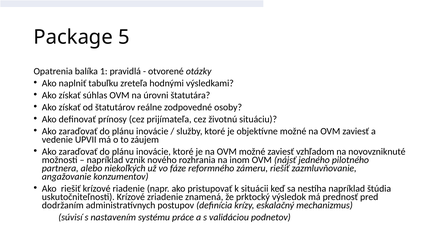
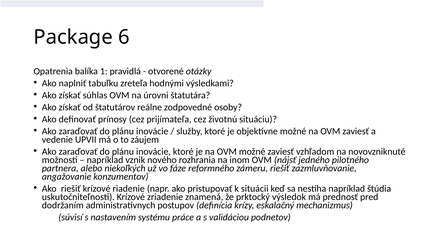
5: 5 -> 6
